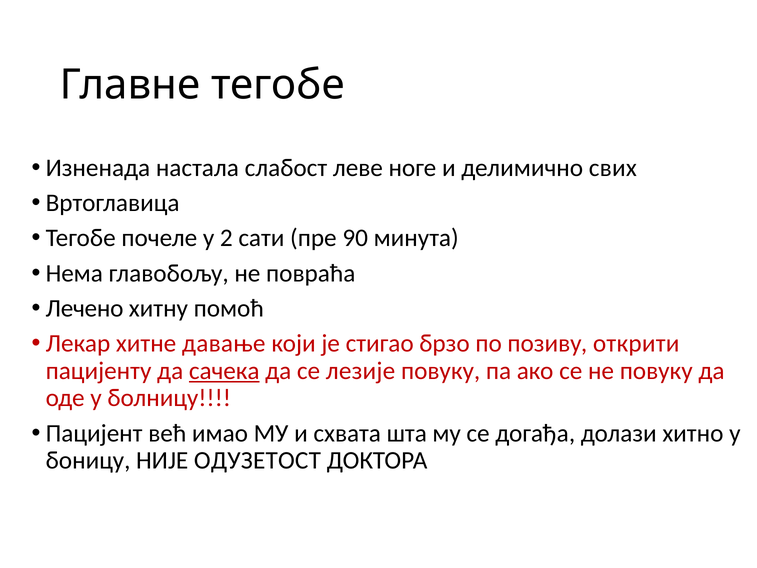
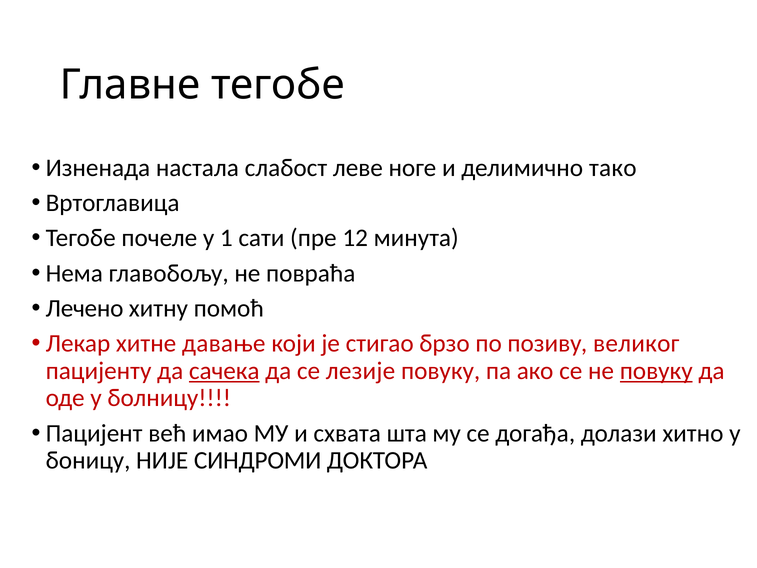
свих: свих -> тако
2: 2 -> 1
90: 90 -> 12
открити: открити -> великог
повуку at (656, 371) underline: none -> present
ОДУЗЕТОСТ: ОДУЗЕТОСТ -> СИНДРОМИ
